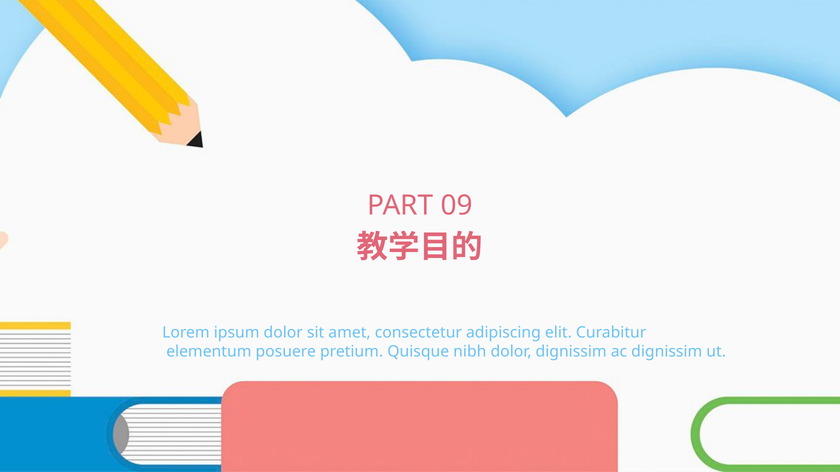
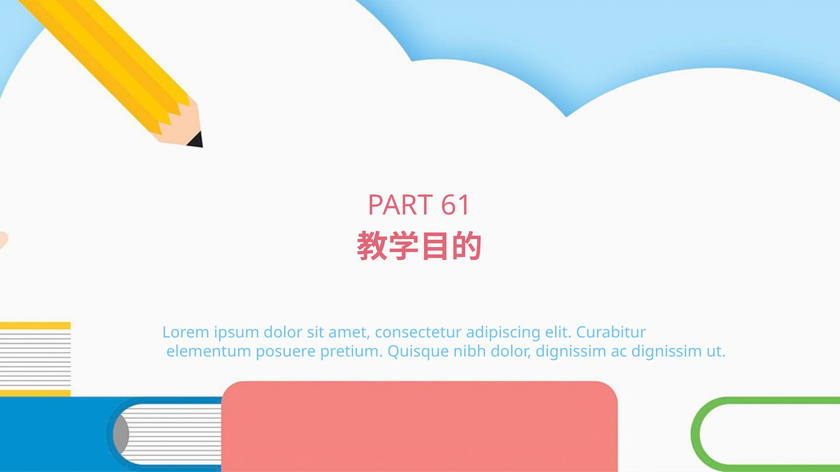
09: 09 -> 61
